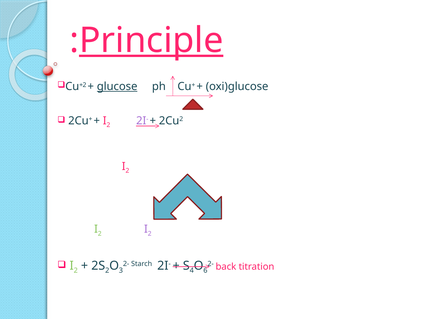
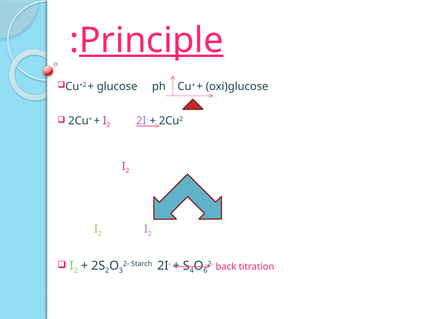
glucose underline: present -> none
